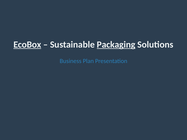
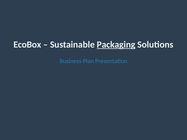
EcoBox underline: present -> none
